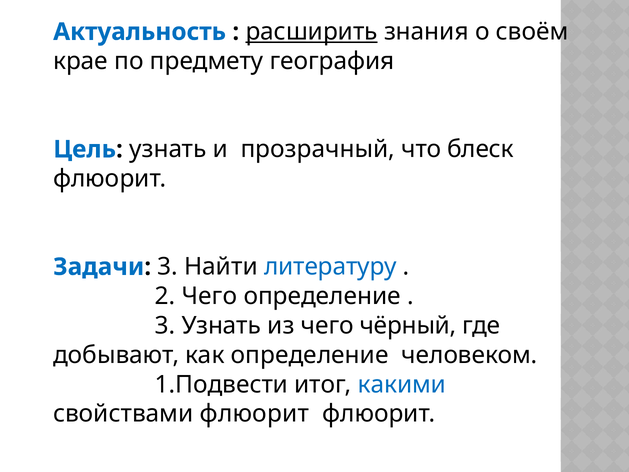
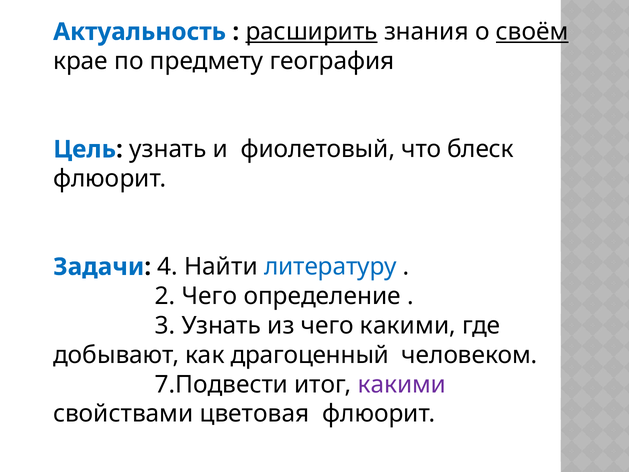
своём underline: none -> present
прозрачный: прозрачный -> фиолетовый
Задачи 3: 3 -> 4
чего чёрный: чёрный -> какими
как определение: определение -> драгоценный
1.Подвести: 1.Подвести -> 7.Подвести
какими at (402, 384) colour: blue -> purple
свойствами флюорит: флюорит -> цветовая
